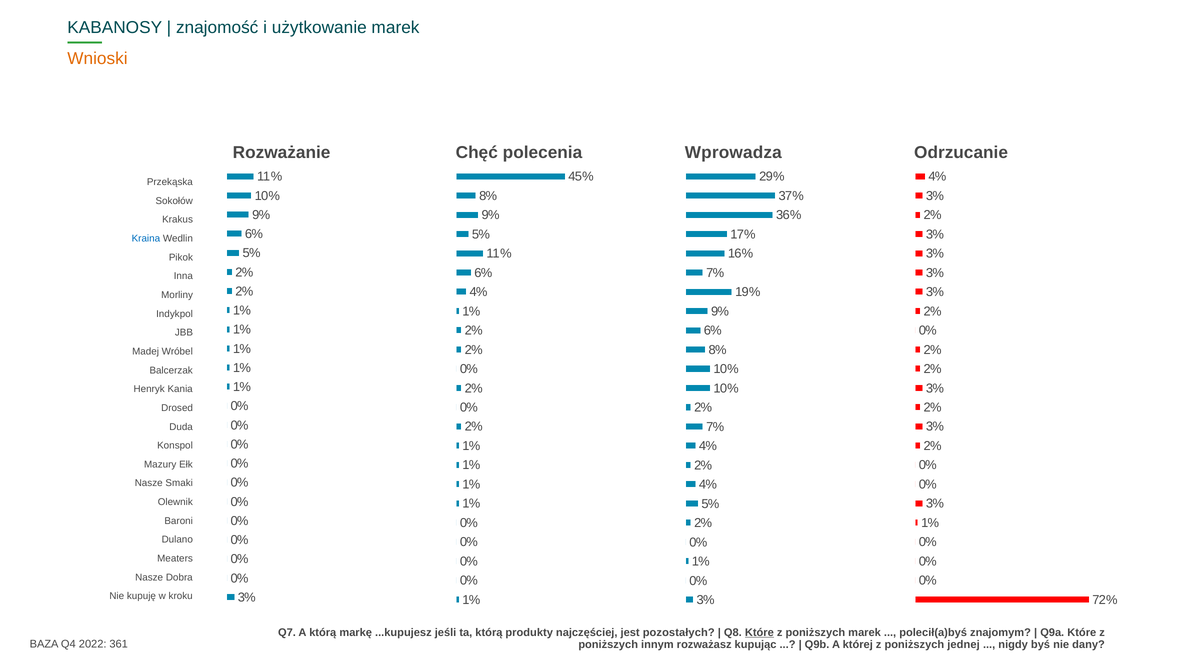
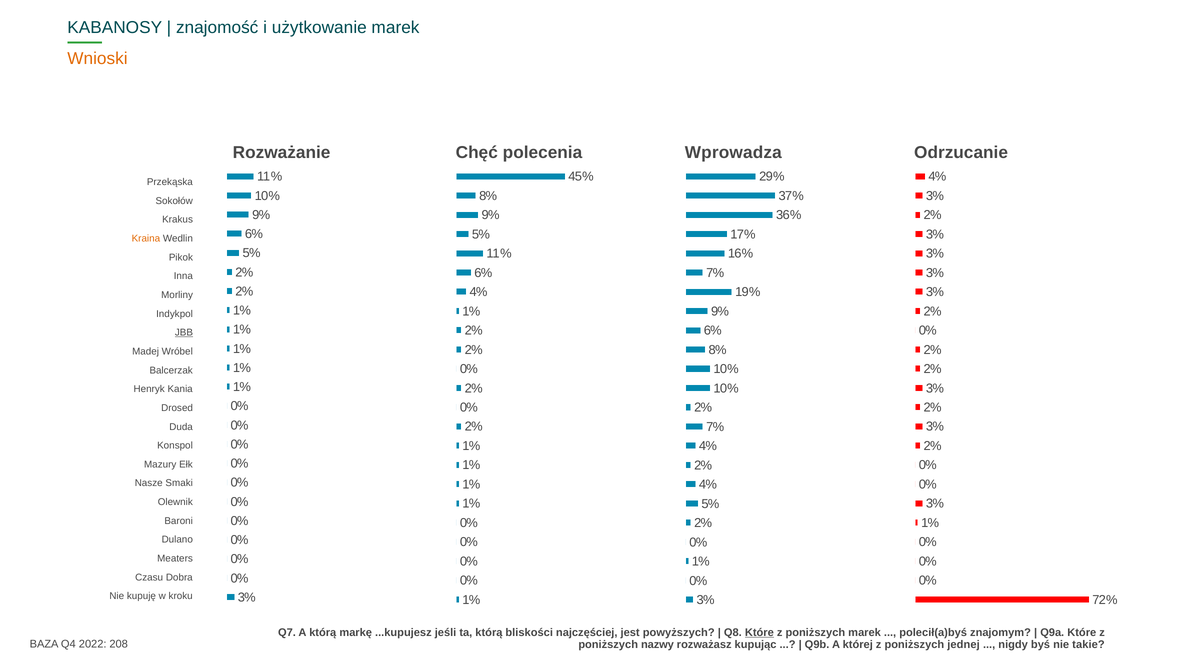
Kraina colour: blue -> orange
JBB underline: none -> present
Nasze at (149, 578): Nasze -> Czasu
produkty: produkty -> bliskości
pozostałych: pozostałych -> powyższych
361: 361 -> 208
innym: innym -> nazwy
dany: dany -> takie
